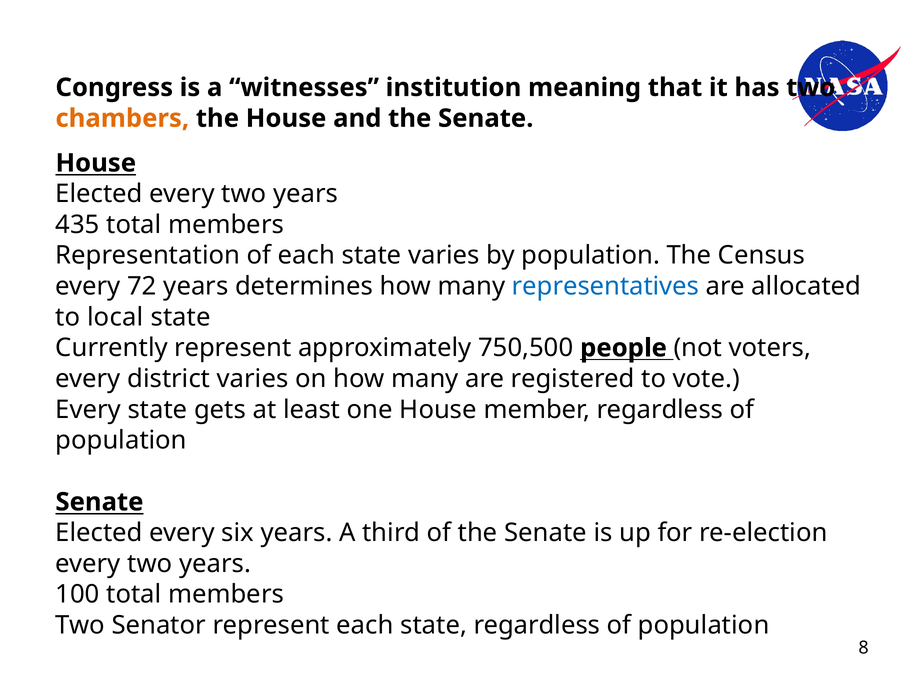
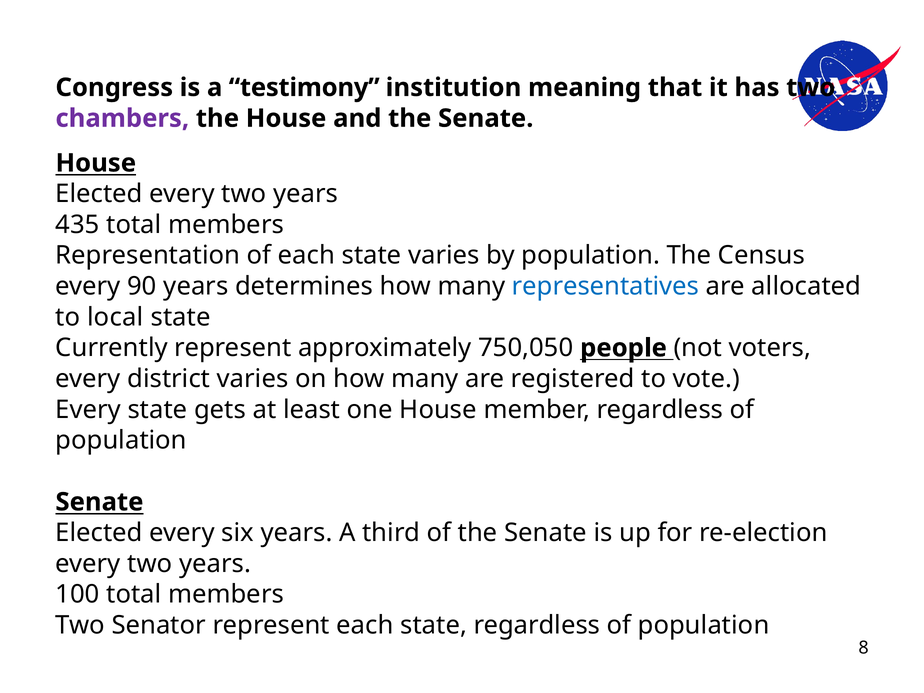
witnesses: witnesses -> testimony
chambers colour: orange -> purple
72: 72 -> 90
750,500: 750,500 -> 750,050
